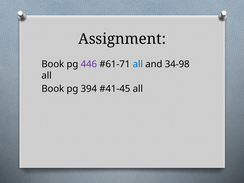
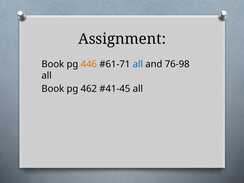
446 colour: purple -> orange
34-98: 34-98 -> 76-98
394: 394 -> 462
